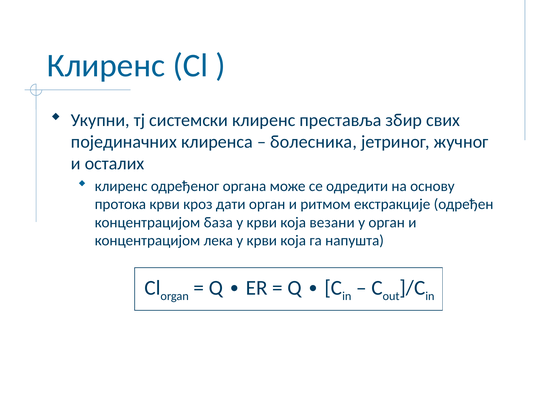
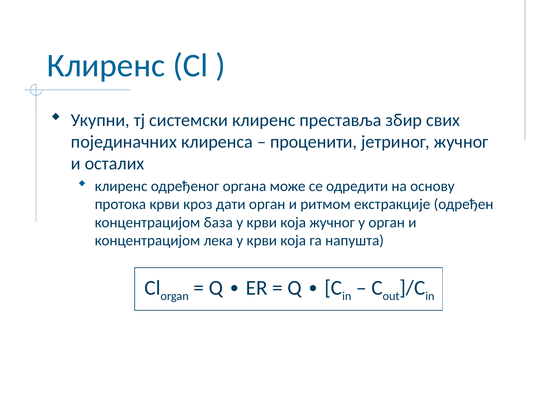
болесника: болесника -> проценити
која везани: везани -> жучног
